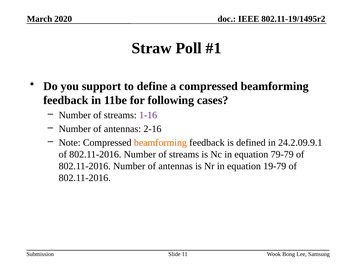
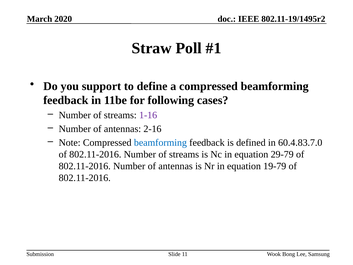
beamforming at (160, 142) colour: orange -> blue
24.2.09.9.1: 24.2.09.9.1 -> 60.4.83.7.0
79-79: 79-79 -> 29-79
